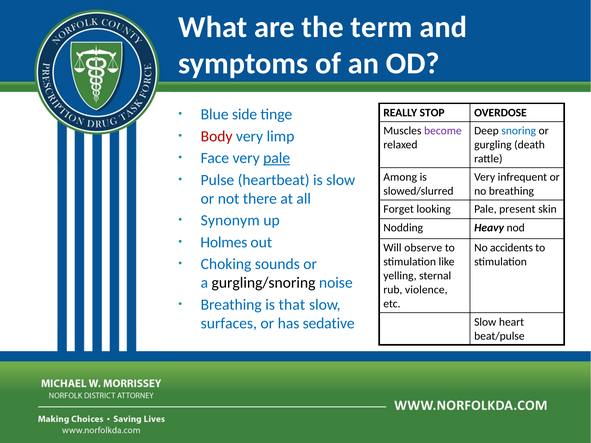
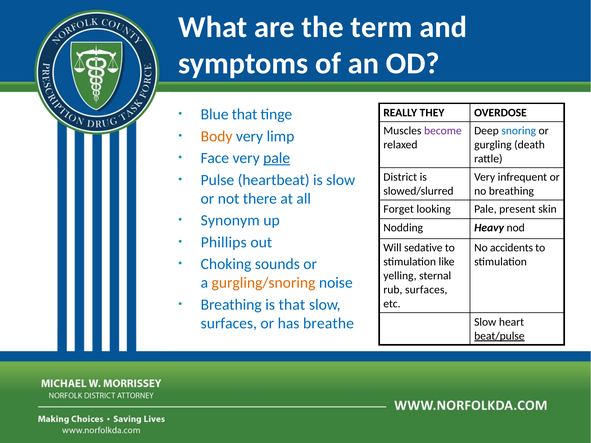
STOP: STOP -> THEY
Blue side: side -> that
Body colour: red -> orange
Among: Among -> District
Holmes: Holmes -> Phillips
observe: observe -> sedative
gurgling/snoring colour: black -> orange
rub violence: violence -> surfaces
sedative: sedative -> breathe
beat/pulse underline: none -> present
